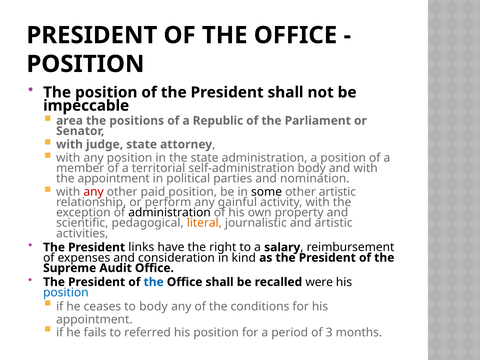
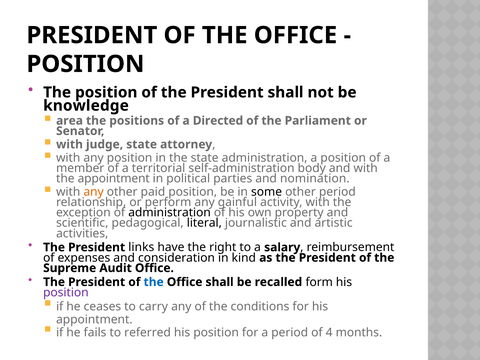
impeccable: impeccable -> knowledge
Republic: Republic -> Directed
any at (94, 192) colour: red -> orange
other artistic: artistic -> period
literal colour: orange -> black
were: were -> form
position at (66, 292) colour: blue -> purple
to body: body -> carry
3: 3 -> 4
